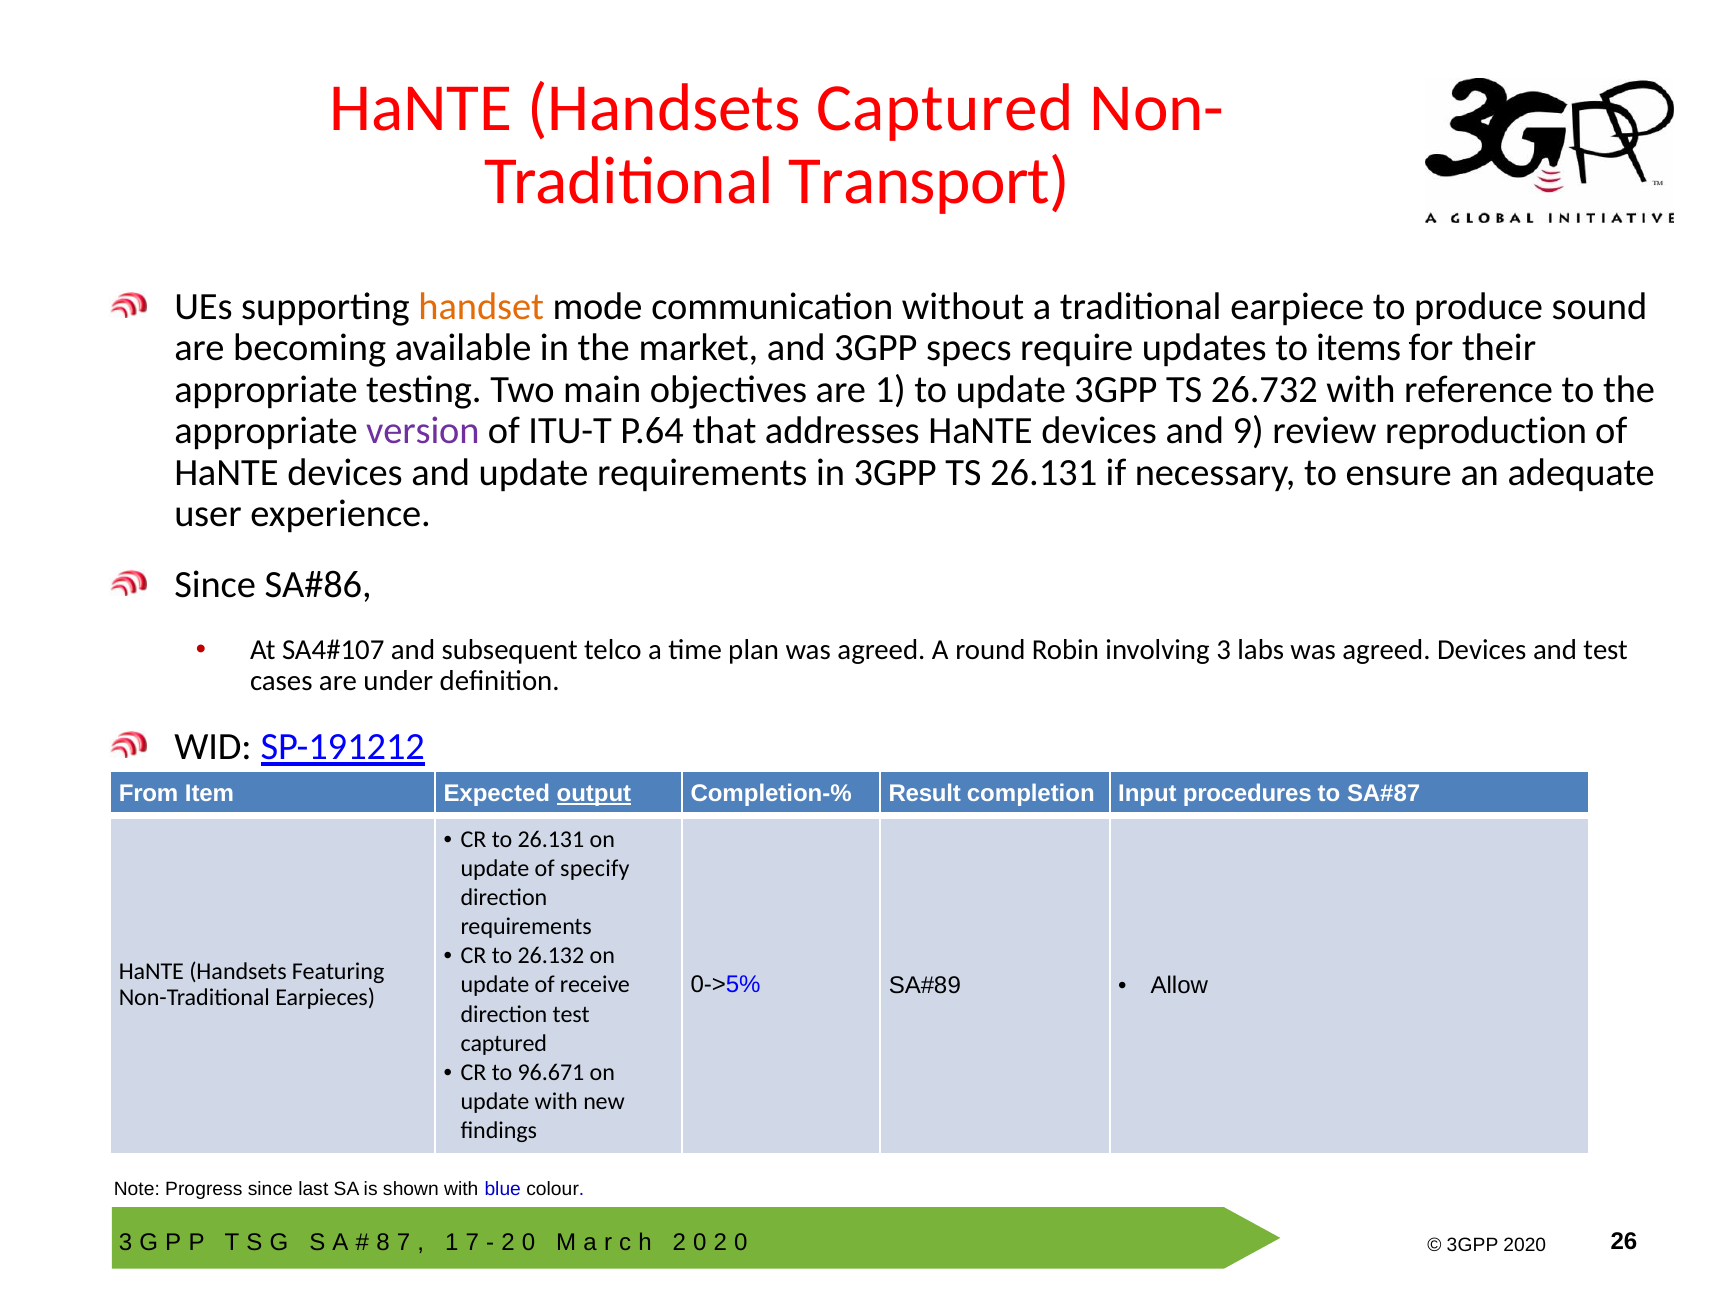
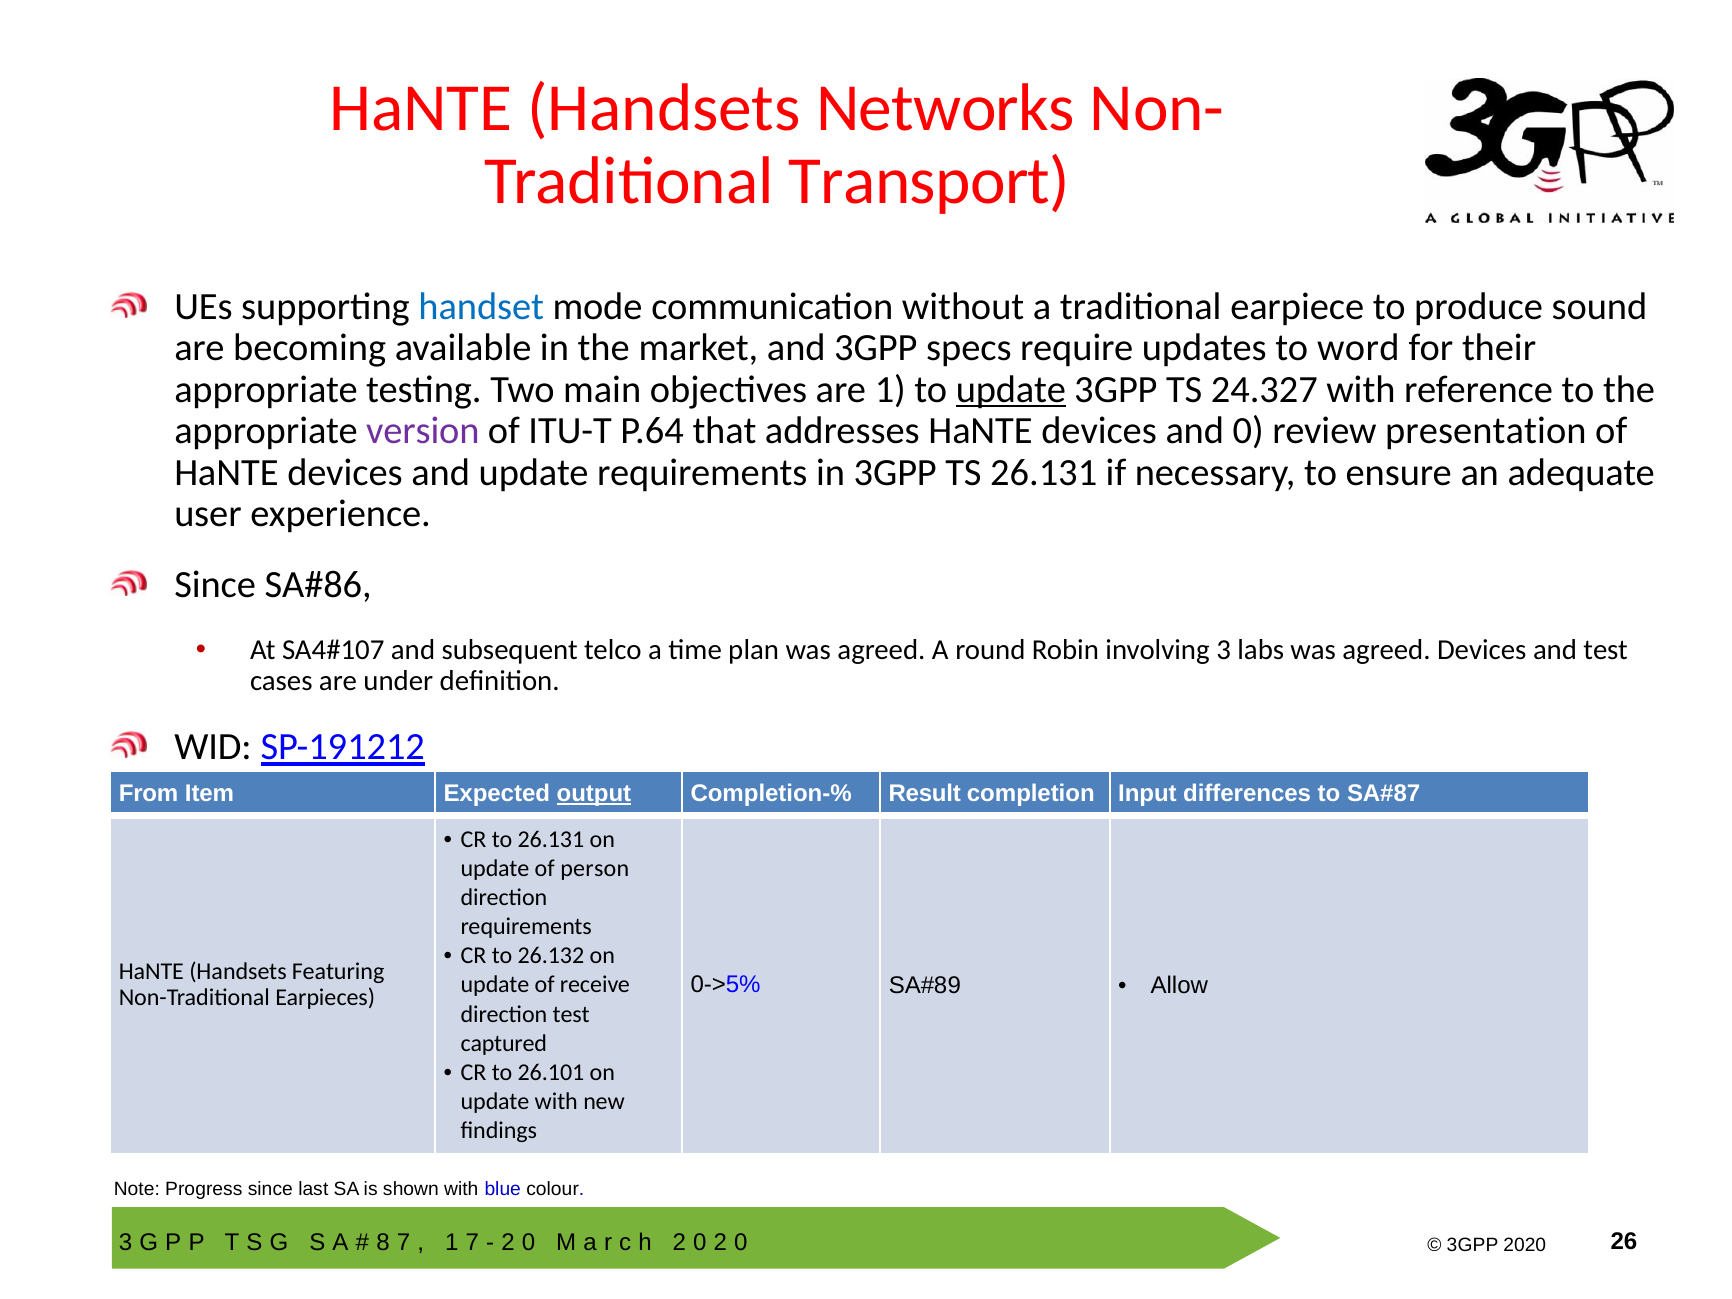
Handsets Captured: Captured -> Networks
handset colour: orange -> blue
items: items -> word
update at (1011, 390) underline: none -> present
26.732: 26.732 -> 24.327
and 9: 9 -> 0
reproduction: reproduction -> presentation
procedures: procedures -> differences
specify: specify -> person
96.671: 96.671 -> 26.101
